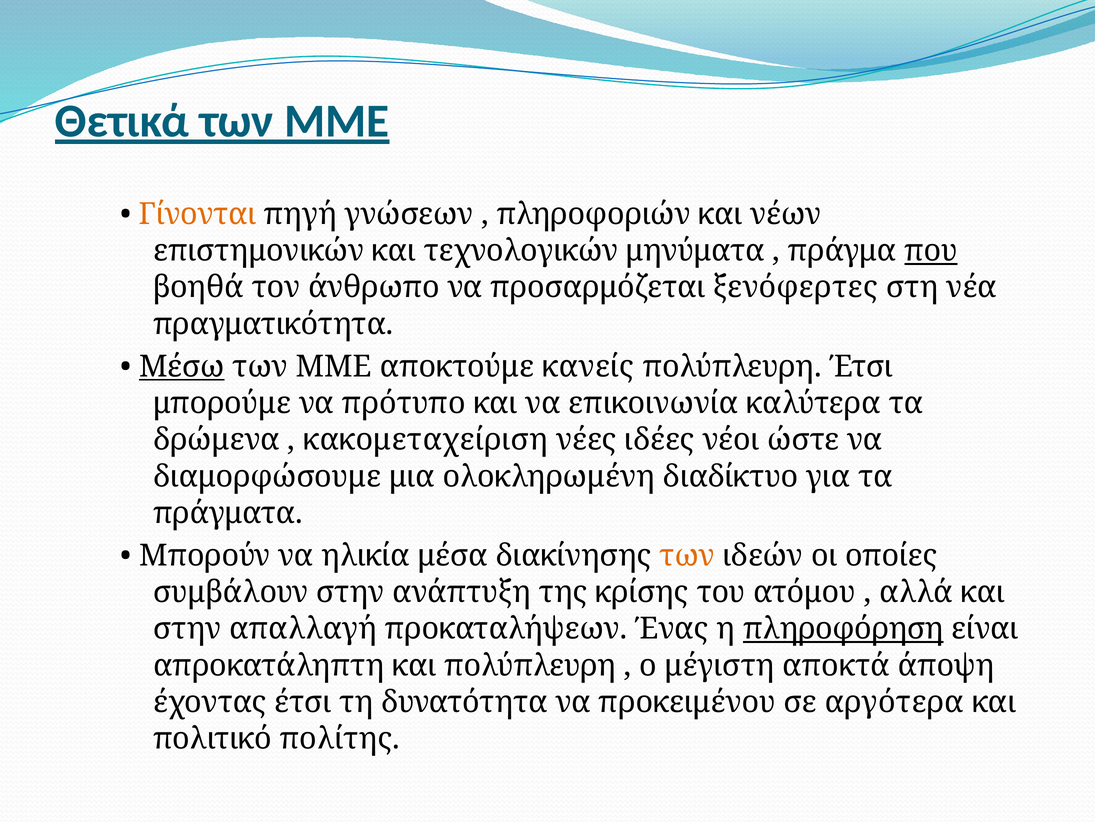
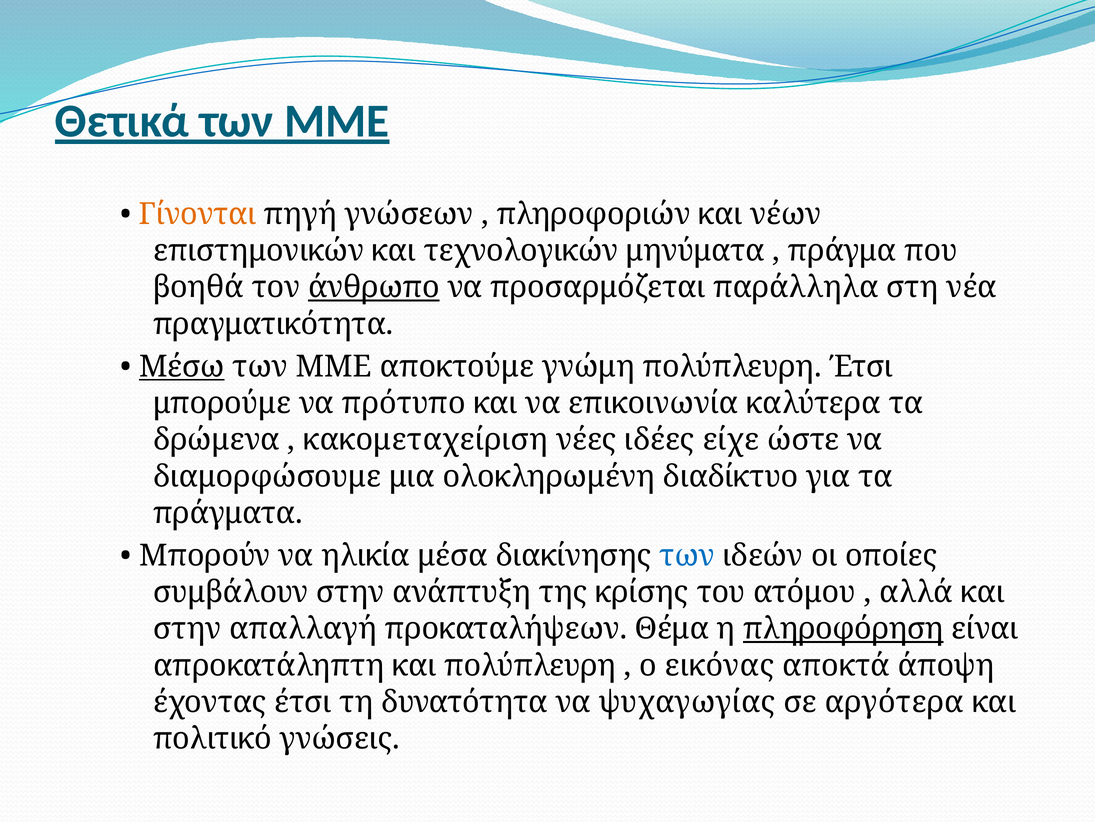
που underline: present -> none
άνθρωπο underline: none -> present
ξενόφερτες: ξενόφερτες -> παράλληλα
κανείς: κανείς -> γνώμη
νέοι: νέοι -> είχε
των at (687, 555) colour: orange -> blue
Ένας: Ένας -> Θέμα
μέγιστη: μέγιστη -> εικόνας
προκειμένου: προκειμένου -> ψυχαγωγίας
πολίτης: πολίτης -> γνώσεις
